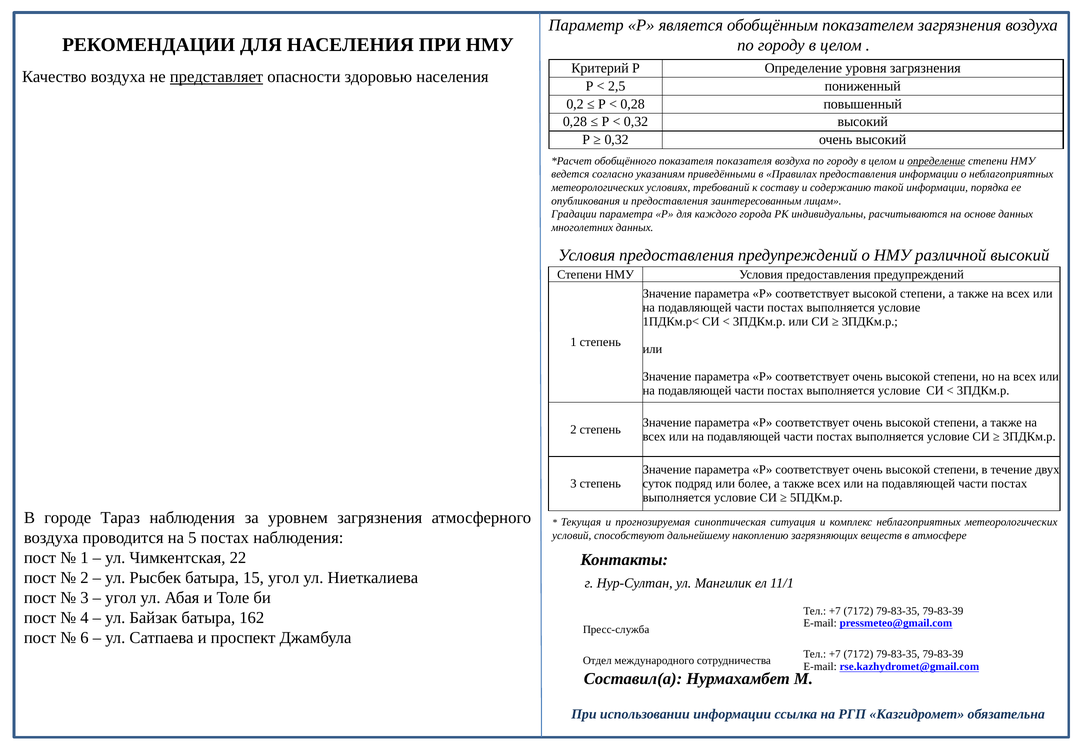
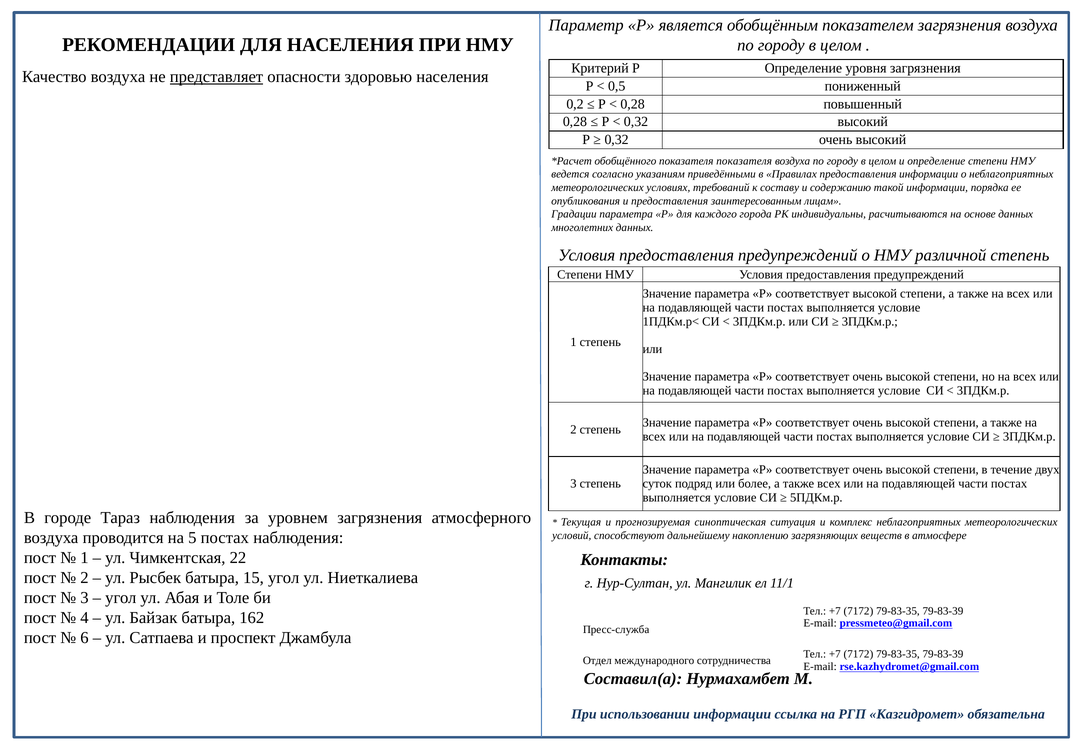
2,5: 2,5 -> 0,5
определение at (936, 161) underline: present -> none
различной высокий: высокий -> степень
